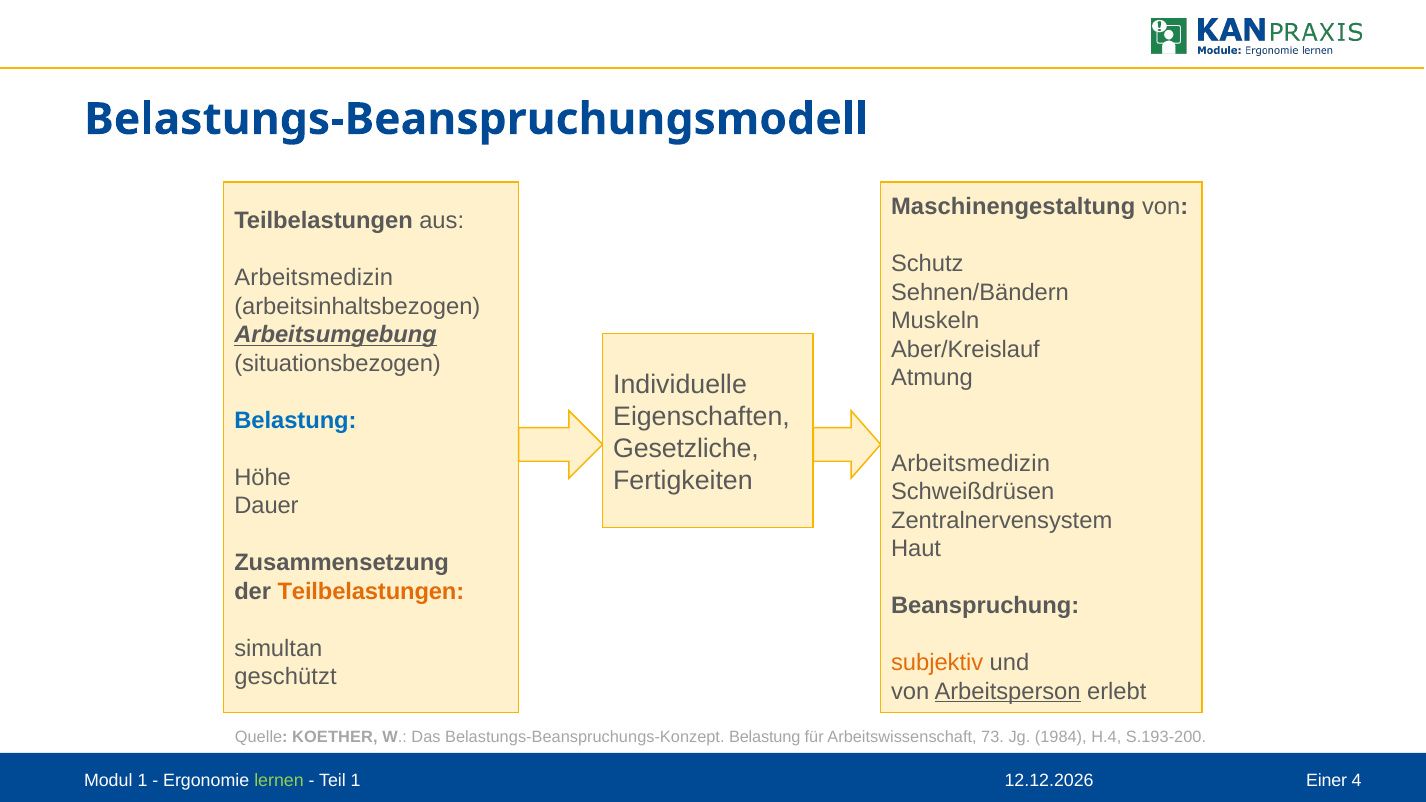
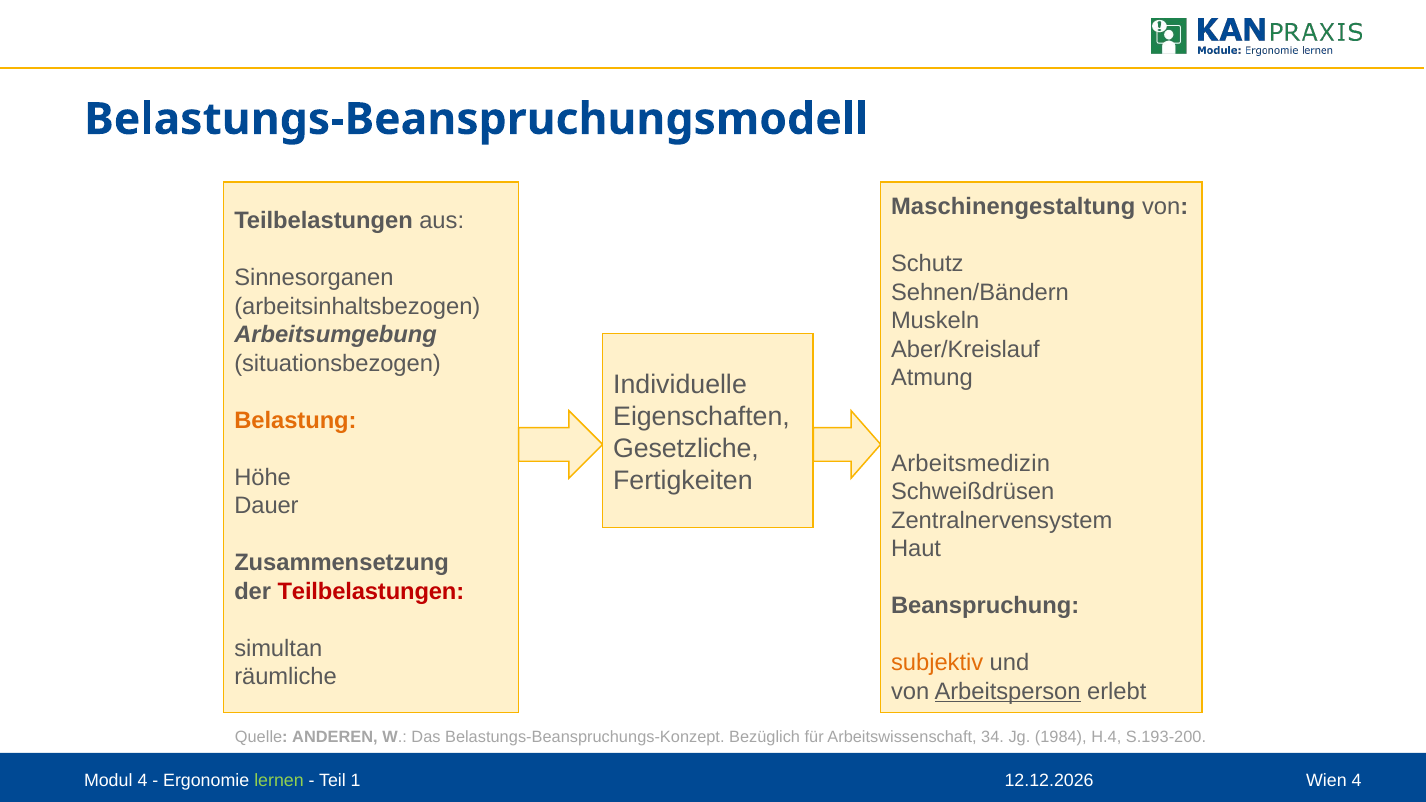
Arbeitsmedizin at (314, 278): Arbeitsmedizin -> Sinnesorganen
Arbeitsumgebung underline: present -> none
Belastung at (295, 421) colour: blue -> orange
Teilbelastungen at (371, 592) colour: orange -> red
geschützt: geschützt -> räumliche
KOETHER: KOETHER -> ANDEREN
Belastungs-Beanspruchungs-Konzept Belastung: Belastung -> Bezüglich
73: 73 -> 34
Modul 1: 1 -> 4
Einer: Einer -> Wien
